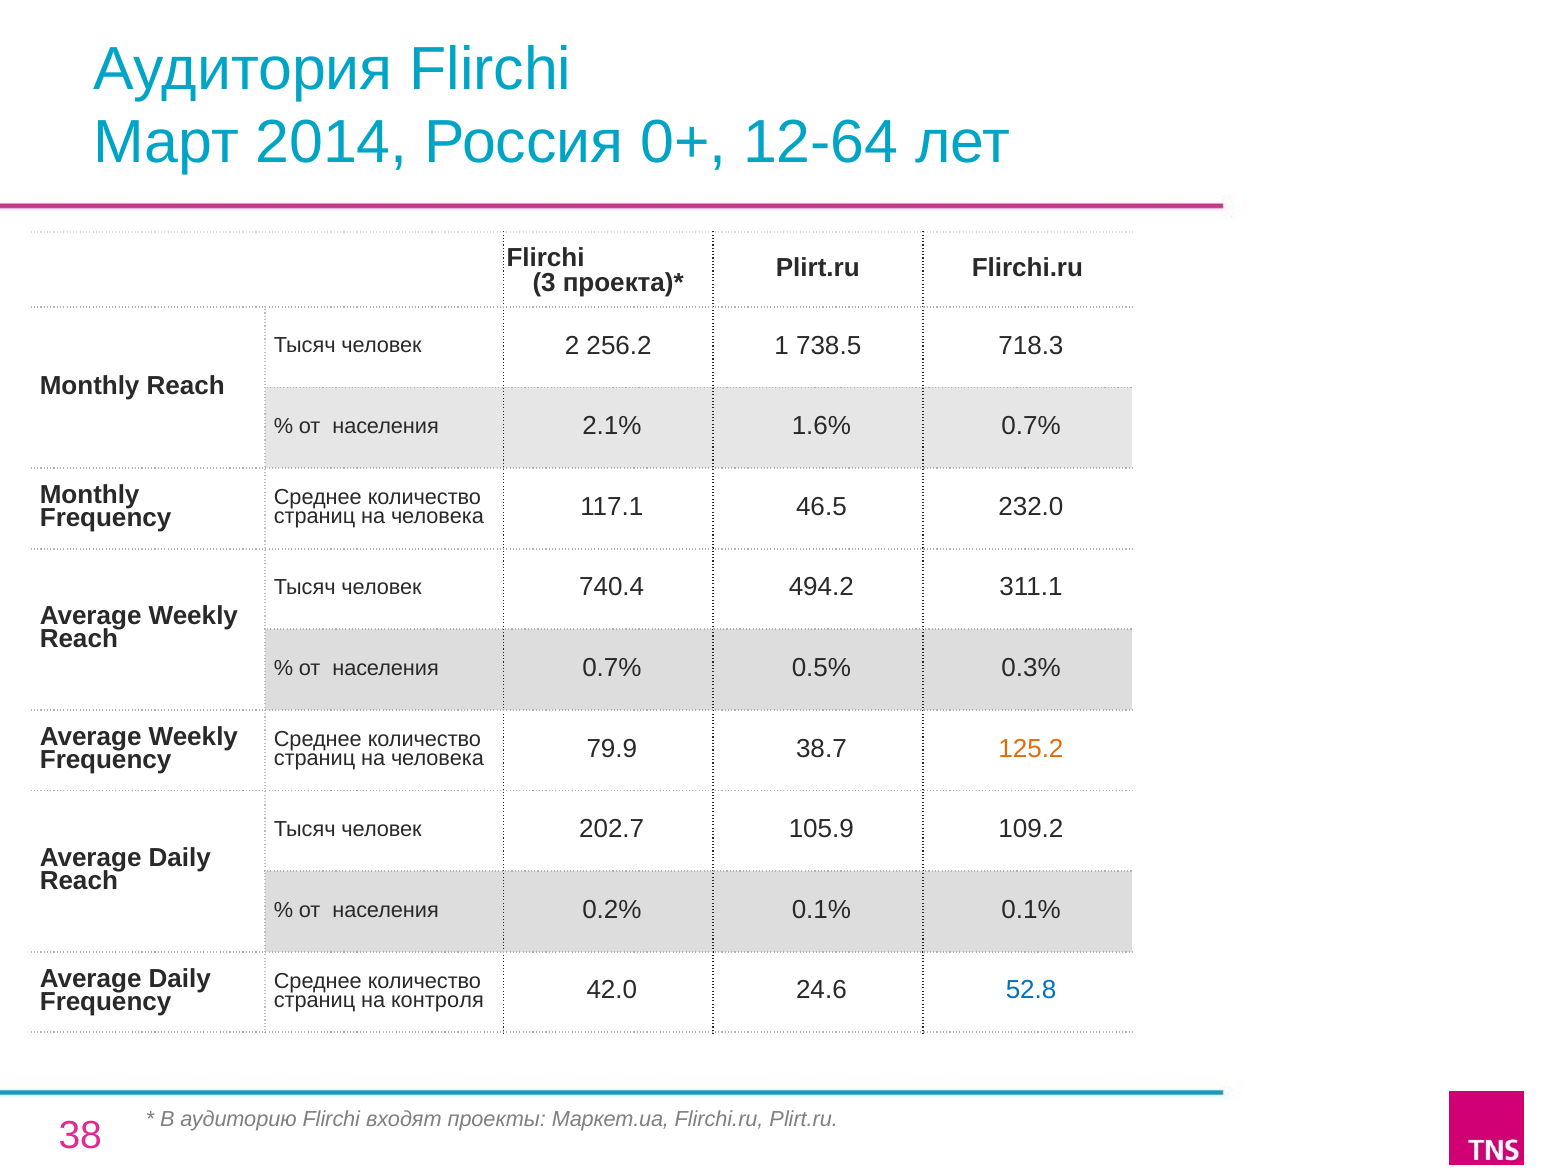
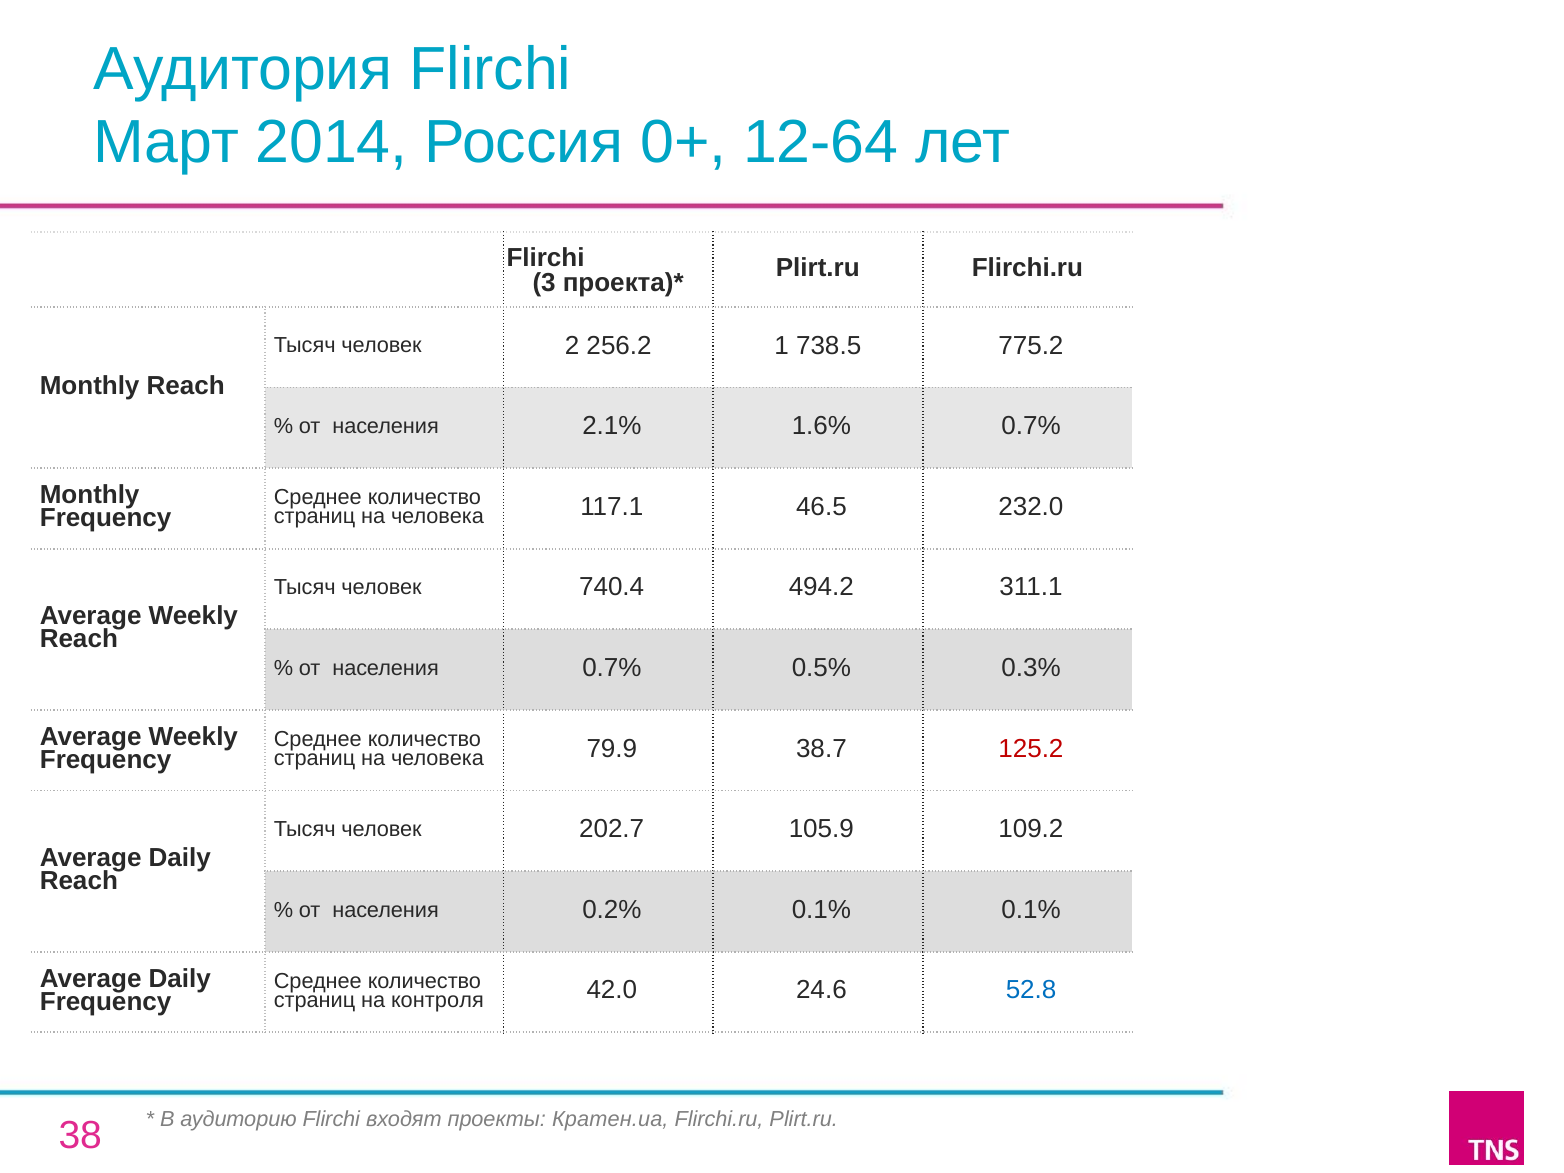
718.3: 718.3 -> 775.2
125.2 colour: orange -> red
Маркет.ua: Маркет.ua -> Кратен.ua
